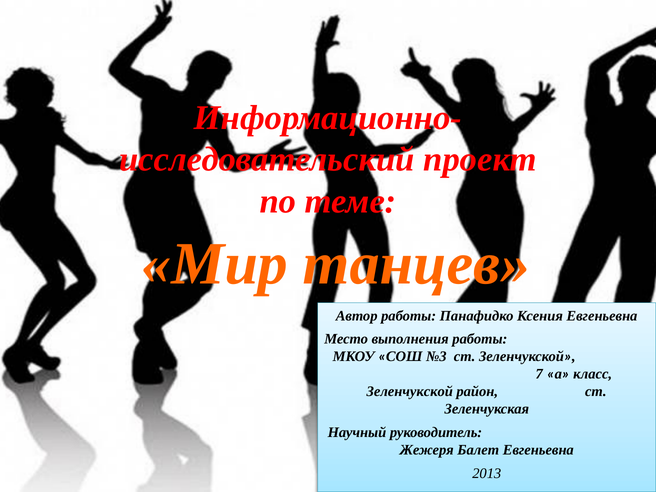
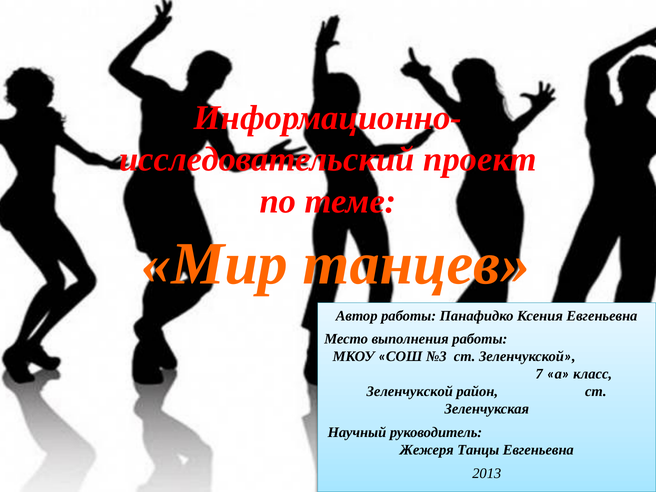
Балет: Балет -> Танцы
